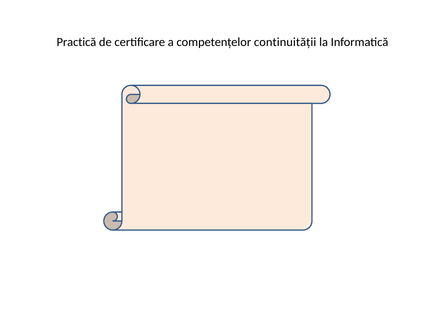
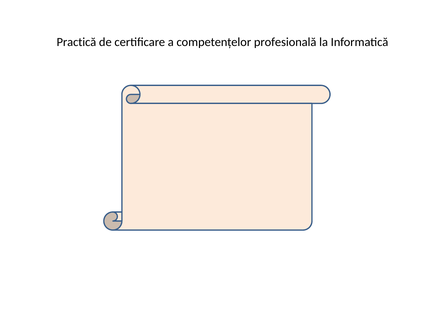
continuității: continuității -> profesională
